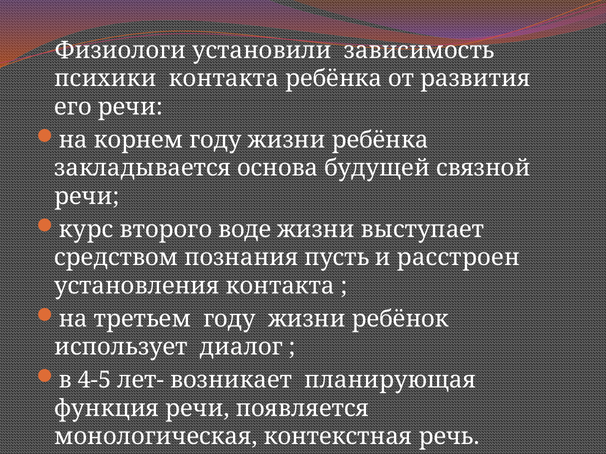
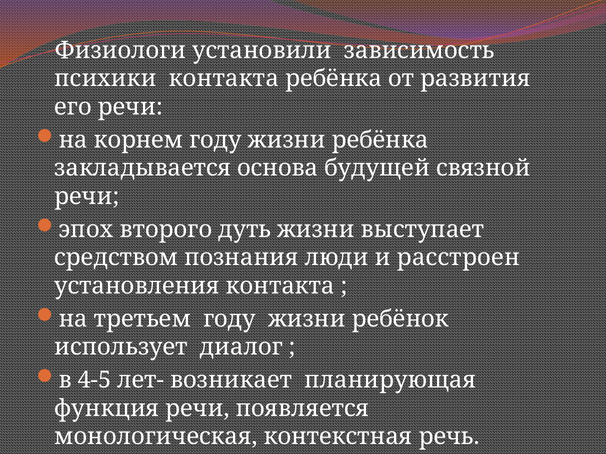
курс: курс -> эпох
воде: воде -> дуть
пусть: пусть -> люди
